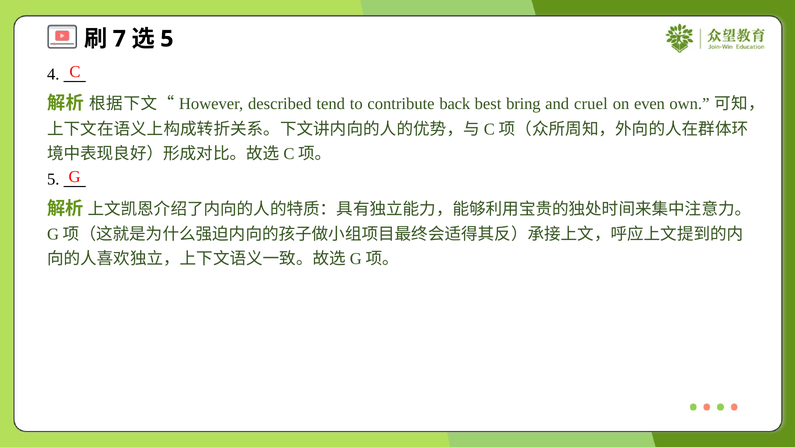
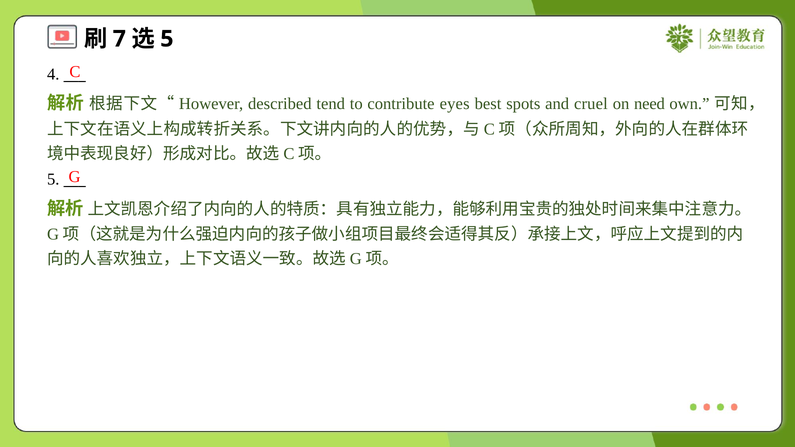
back: back -> eyes
bring: bring -> spots
even: even -> need
